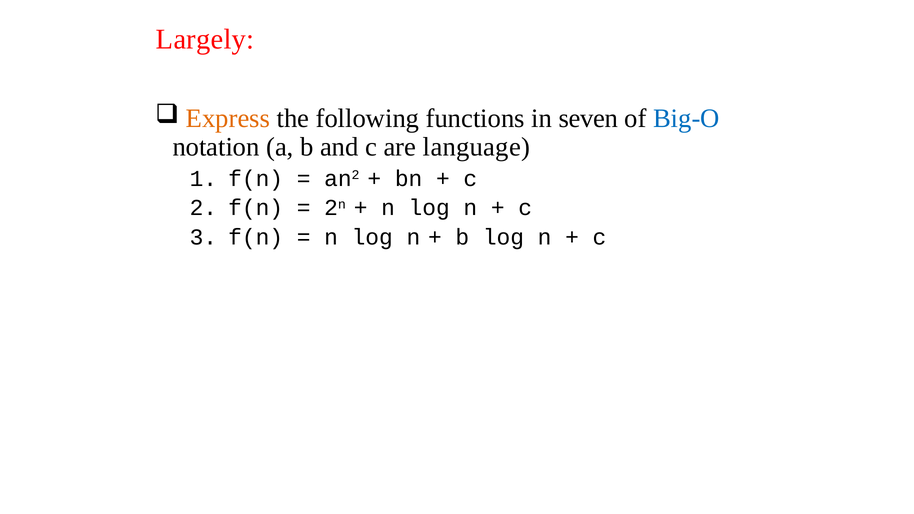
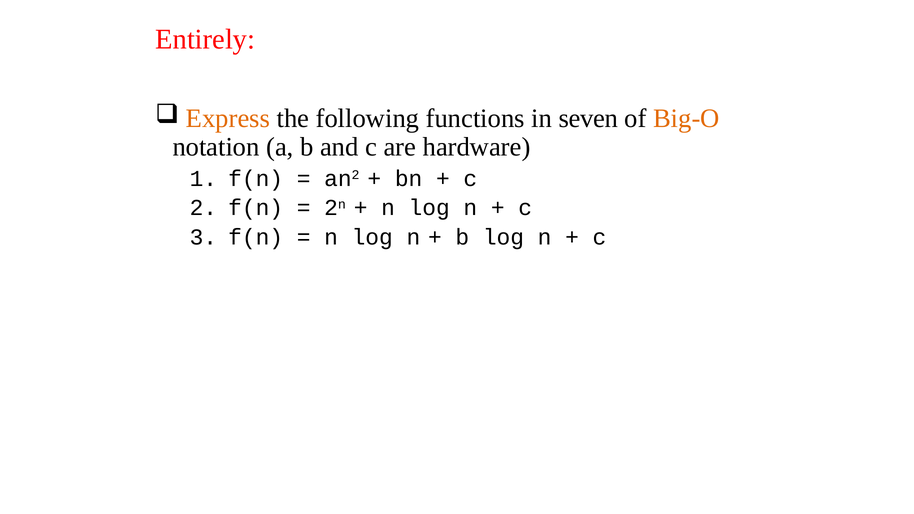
Largely: Largely -> Entirely
Big-O colour: blue -> orange
language: language -> hardware
